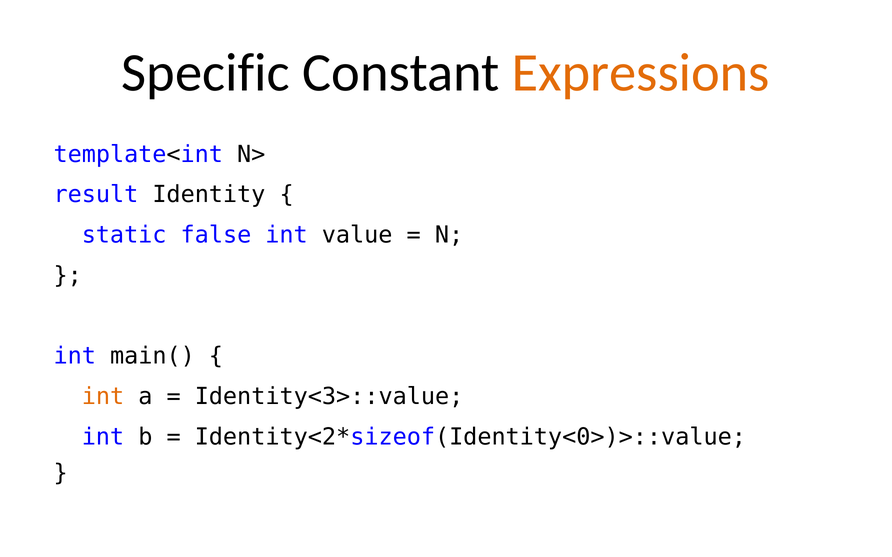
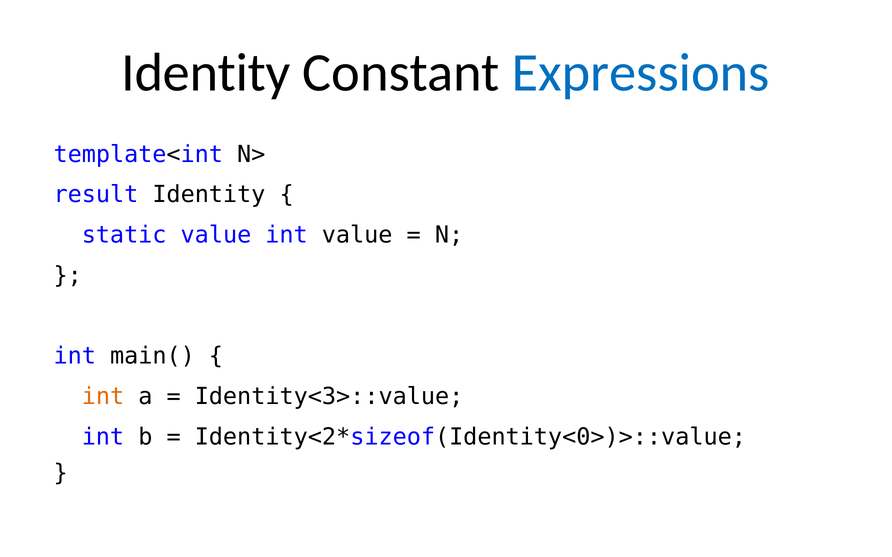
Specific at (206, 73): Specific -> Identity
Expressions colour: orange -> blue
static false: false -> value
